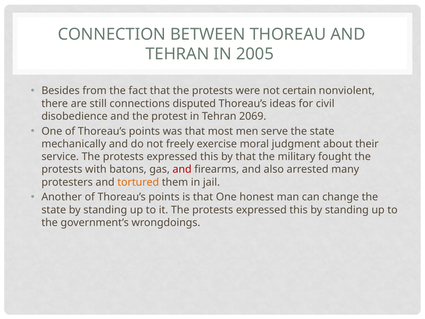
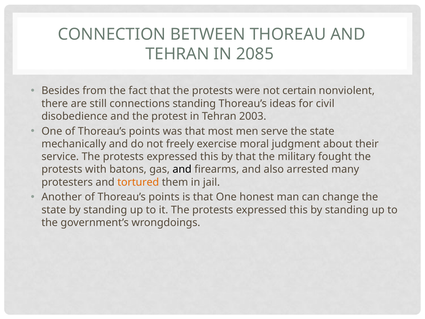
2005: 2005 -> 2085
connections disputed: disputed -> standing
2069: 2069 -> 2003
and at (182, 169) colour: red -> black
